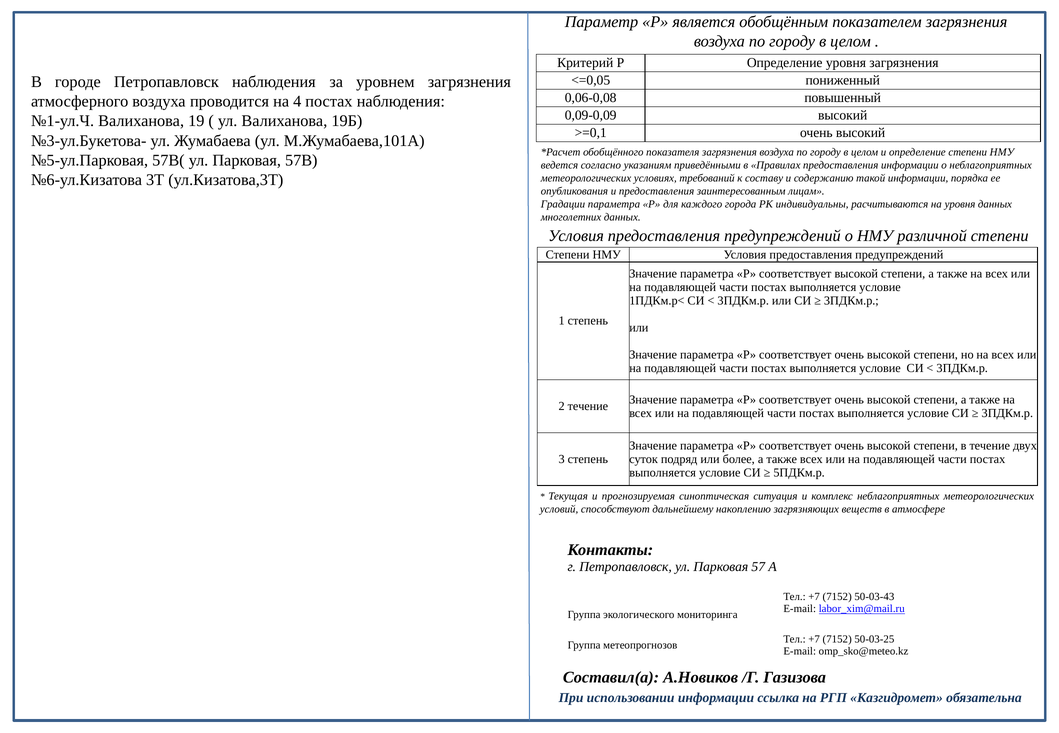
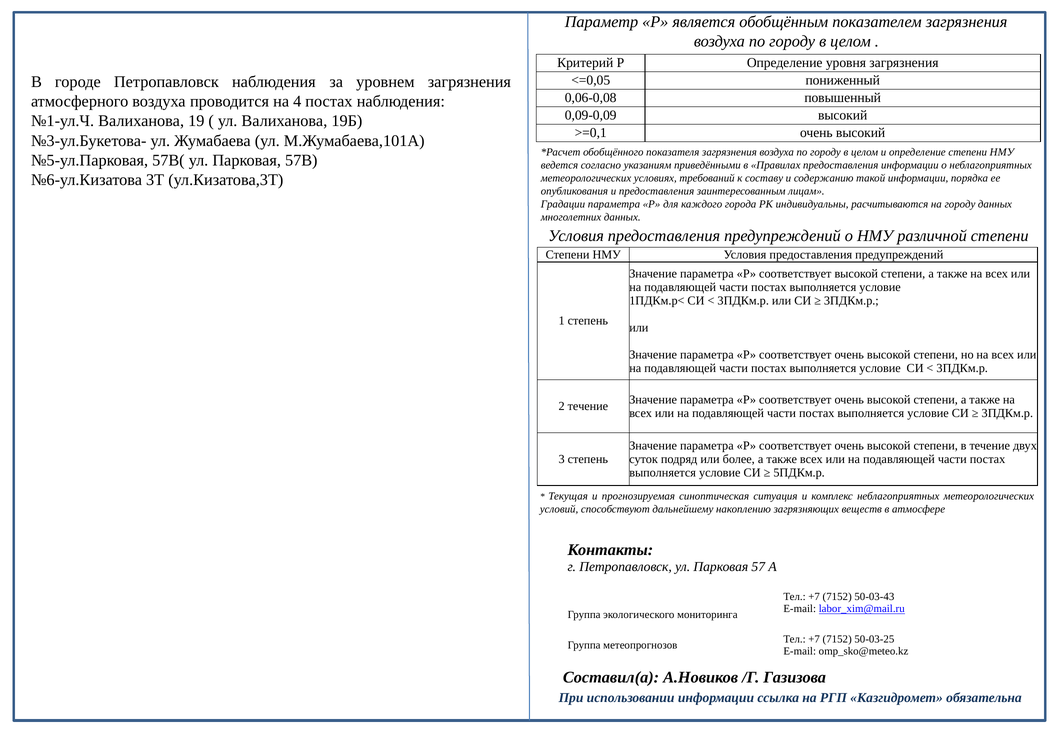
на уровня: уровня -> городу
